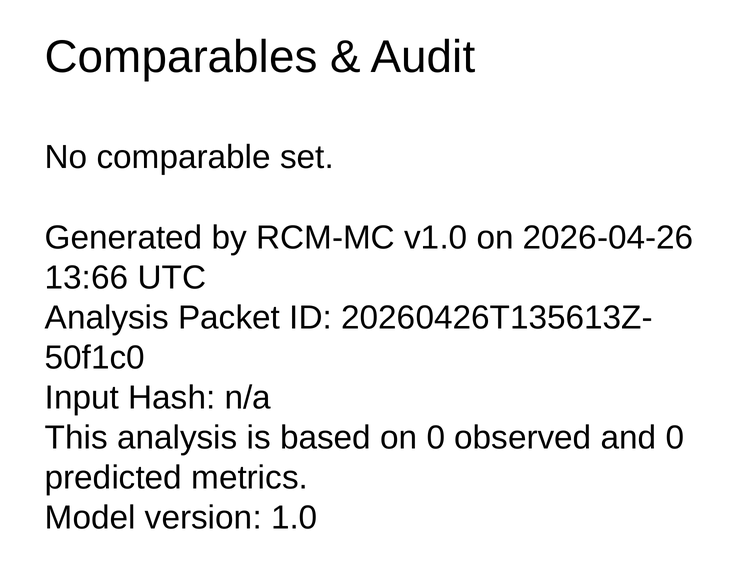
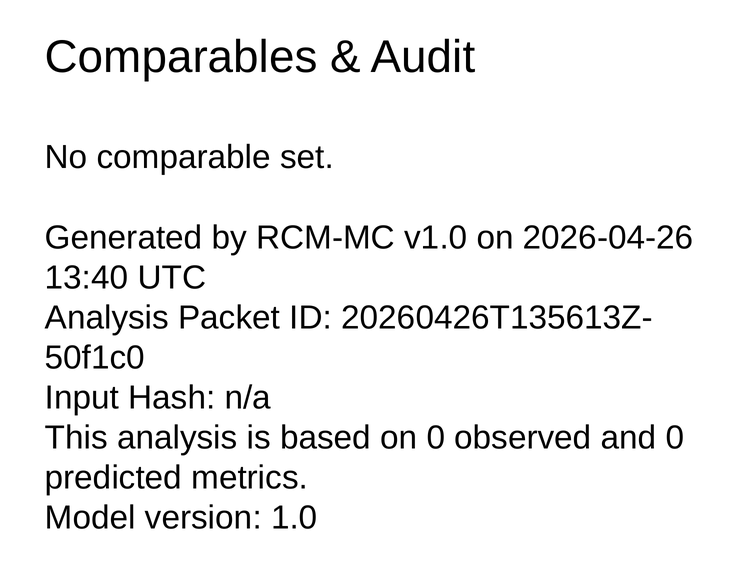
13:66: 13:66 -> 13:40
